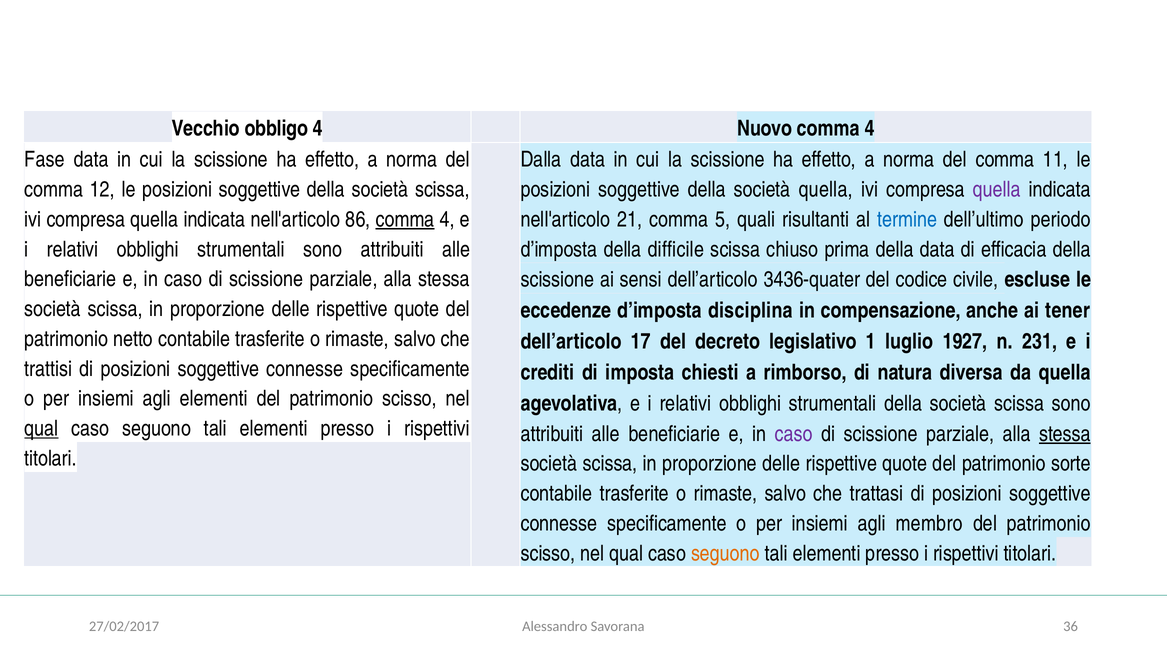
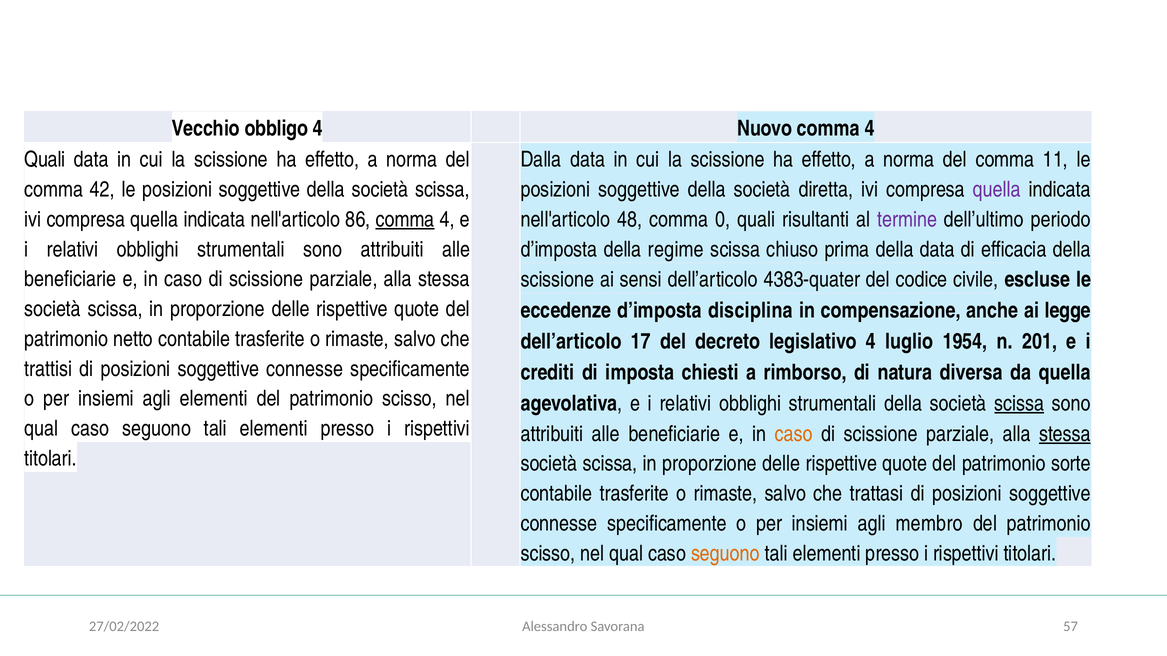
Fase at (45, 160): Fase -> Quali
12: 12 -> 42
società quella: quella -> diretta
21: 21 -> 48
5: 5 -> 0
termine colour: blue -> purple
difficile: difficile -> regime
3436-quater: 3436-quater -> 4383-quater
tener: tener -> legge
legislativo 1: 1 -> 4
1927: 1927 -> 1954
231: 231 -> 201
scissa at (1019, 404) underline: none -> present
qual at (41, 429) underline: present -> none
caso at (794, 434) colour: purple -> orange
36: 36 -> 57
27/02/2017: 27/02/2017 -> 27/02/2022
